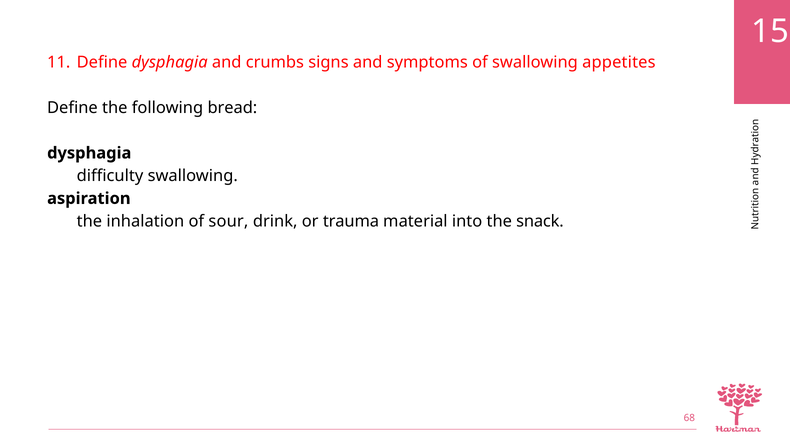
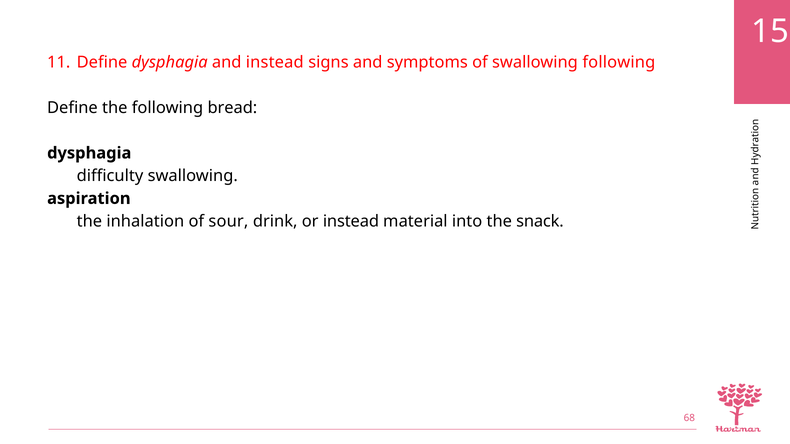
and crumbs: crumbs -> instead
swallowing appetites: appetites -> following
or trauma: trauma -> instead
